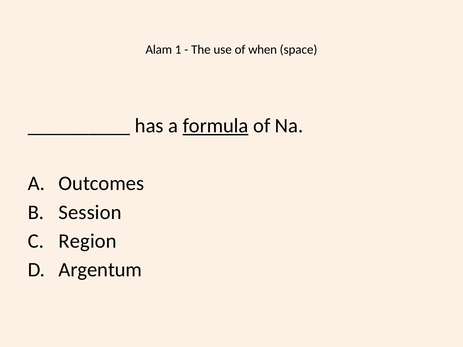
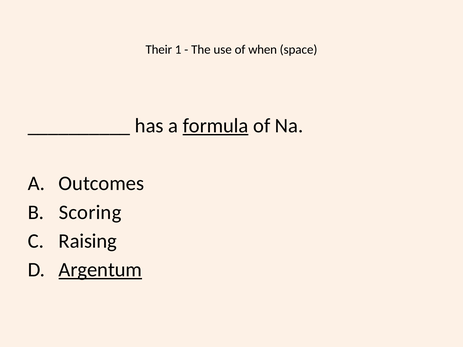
Alam: Alam -> Their
Session: Session -> Scoring
Region: Region -> Raising
Argentum underline: none -> present
